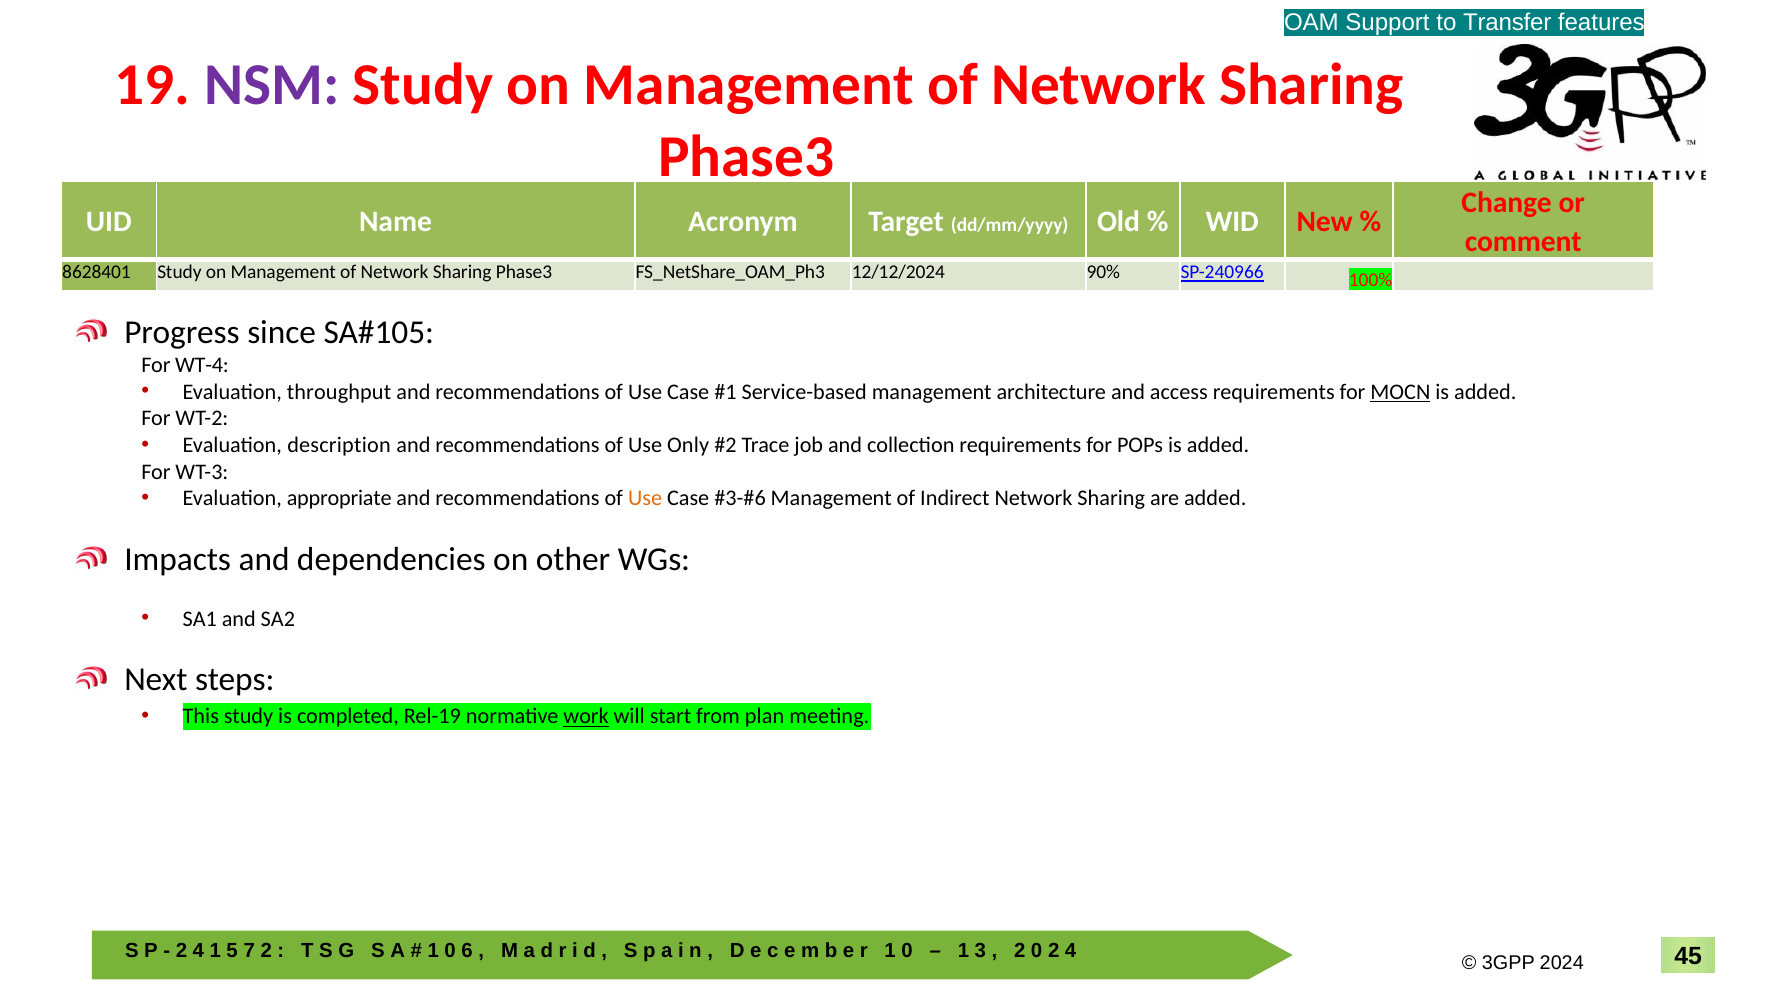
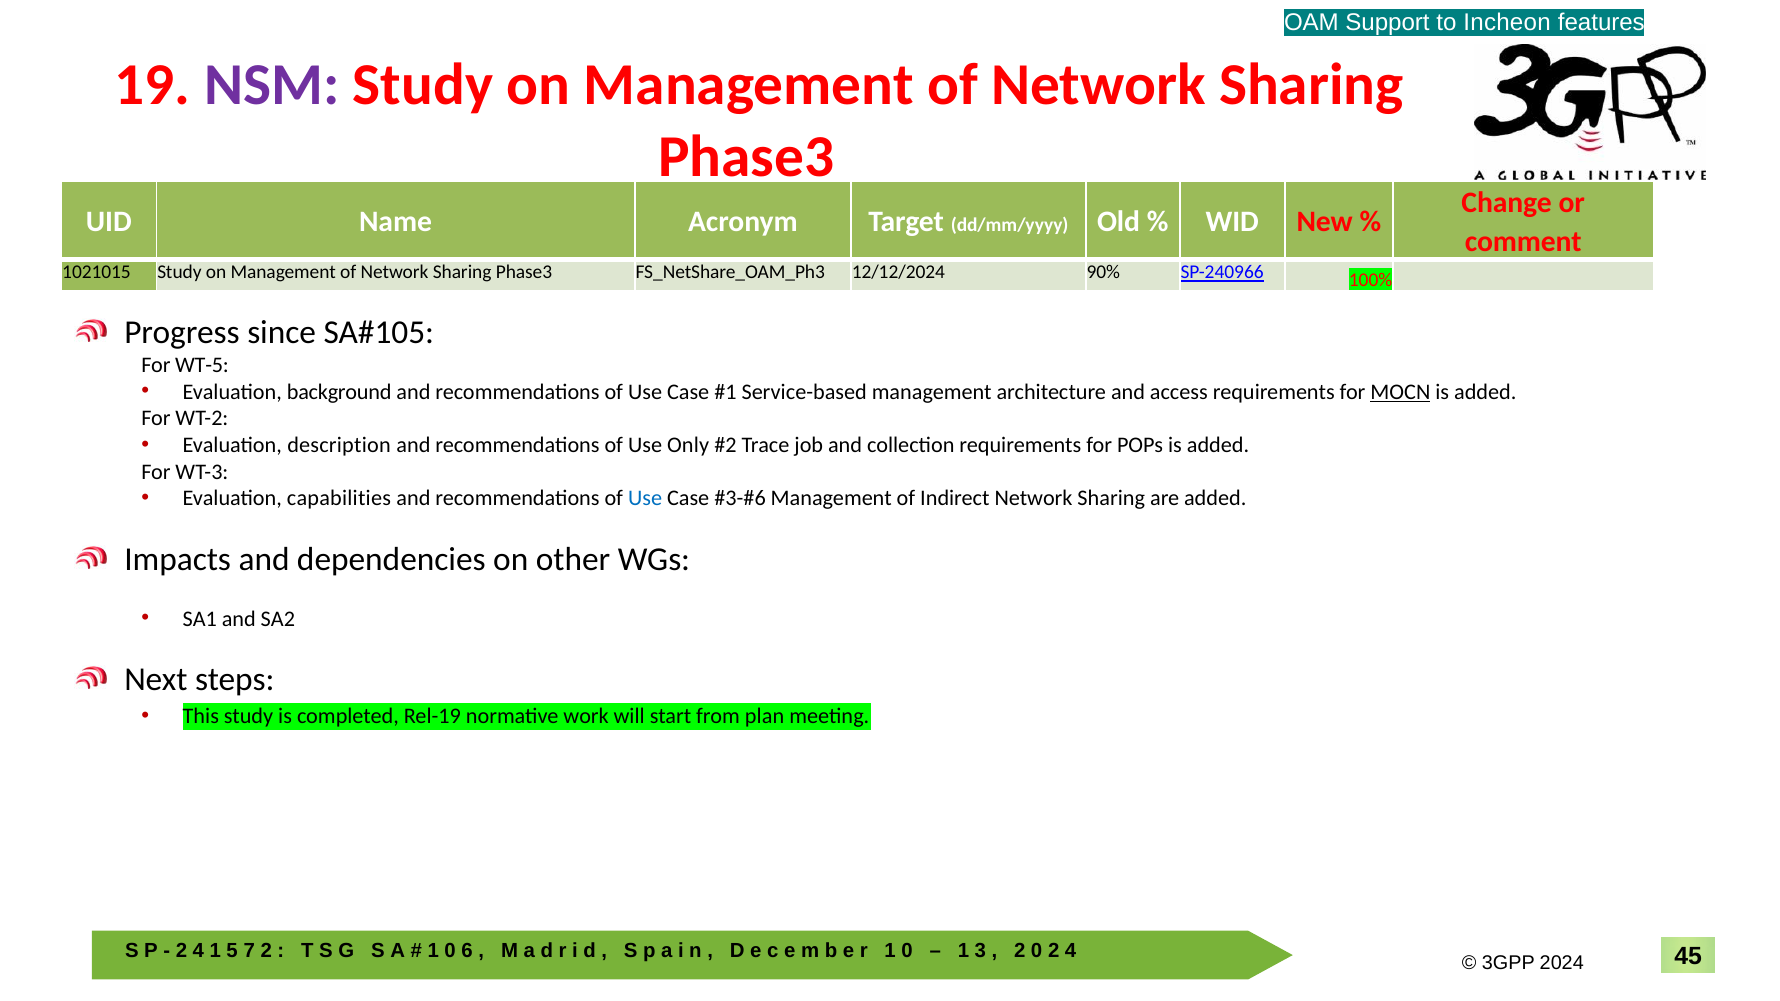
Transfer: Transfer -> Incheon
8628401: 8628401 -> 1021015
WT-4: WT-4 -> WT-5
throughput: throughput -> background
appropriate: appropriate -> capabilities
Use at (645, 499) colour: orange -> blue
work underline: present -> none
